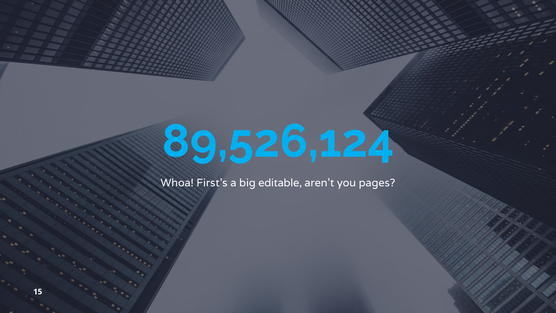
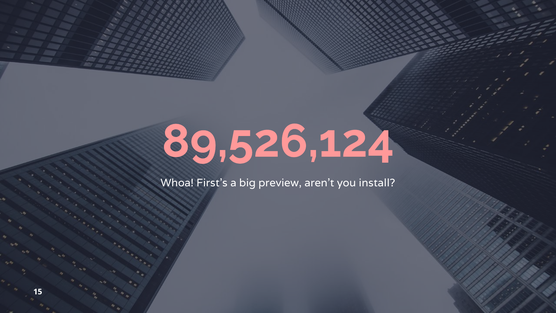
89,526,124 colour: light blue -> pink
editable: editable -> preview
pages: pages -> install
